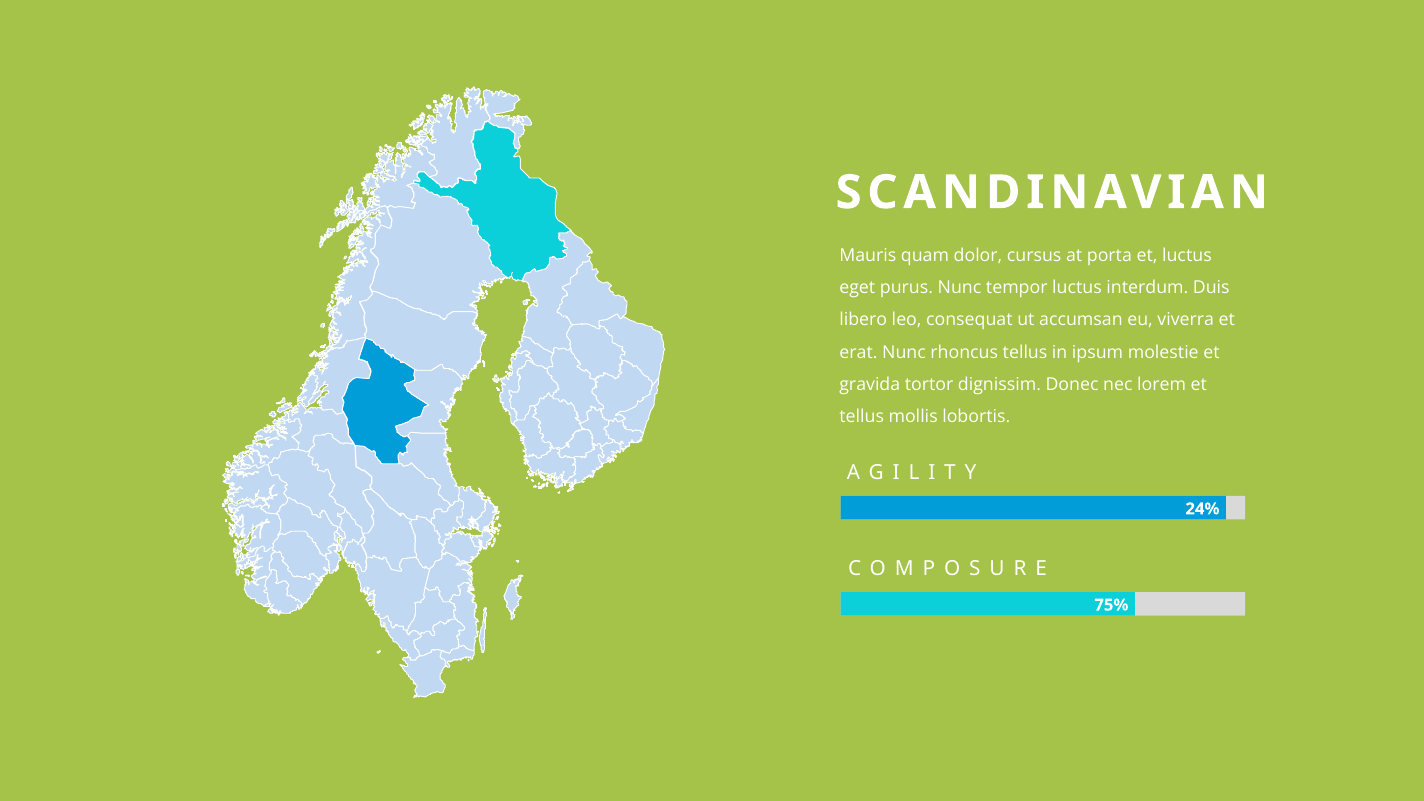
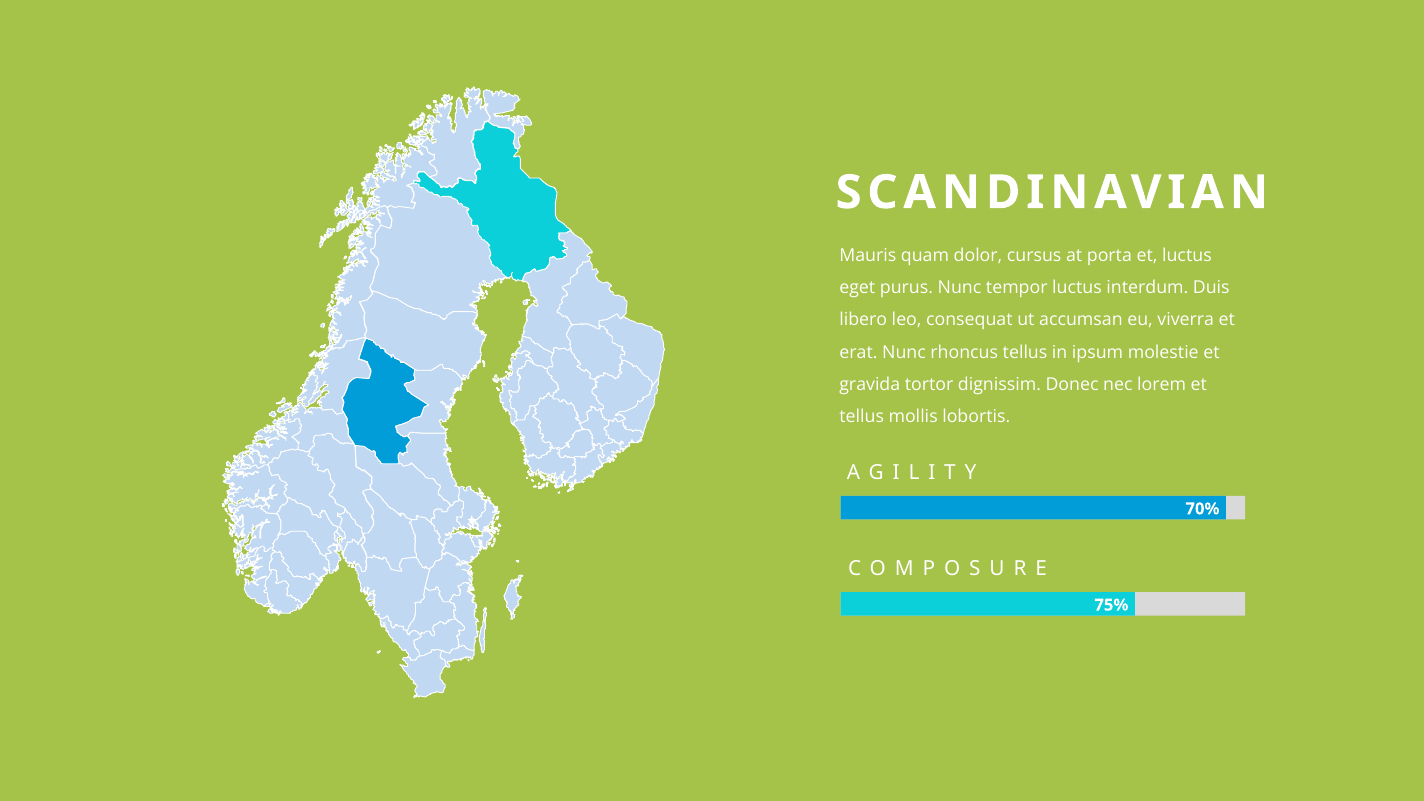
24%: 24% -> 70%
